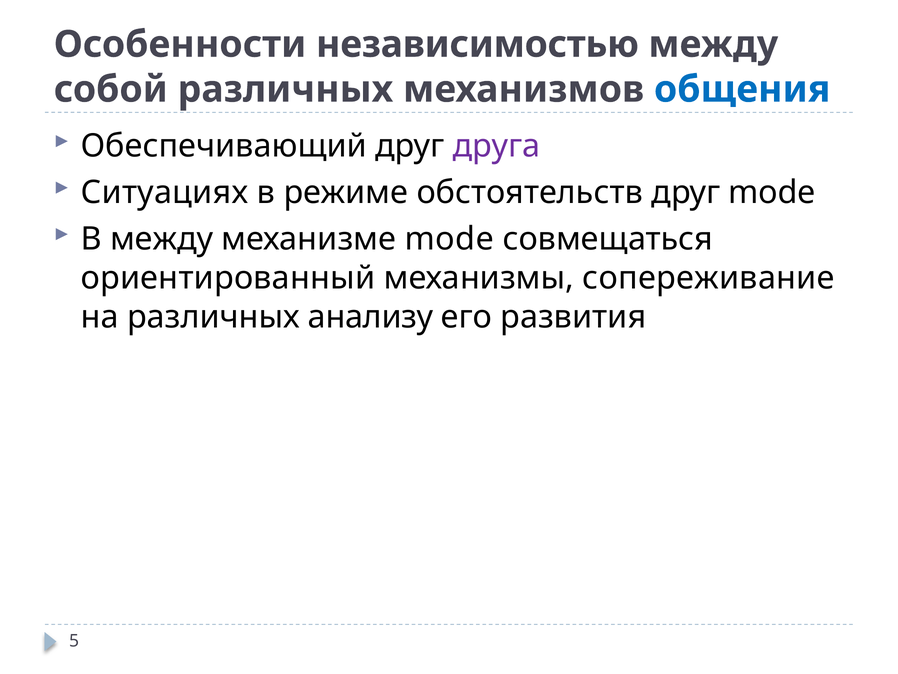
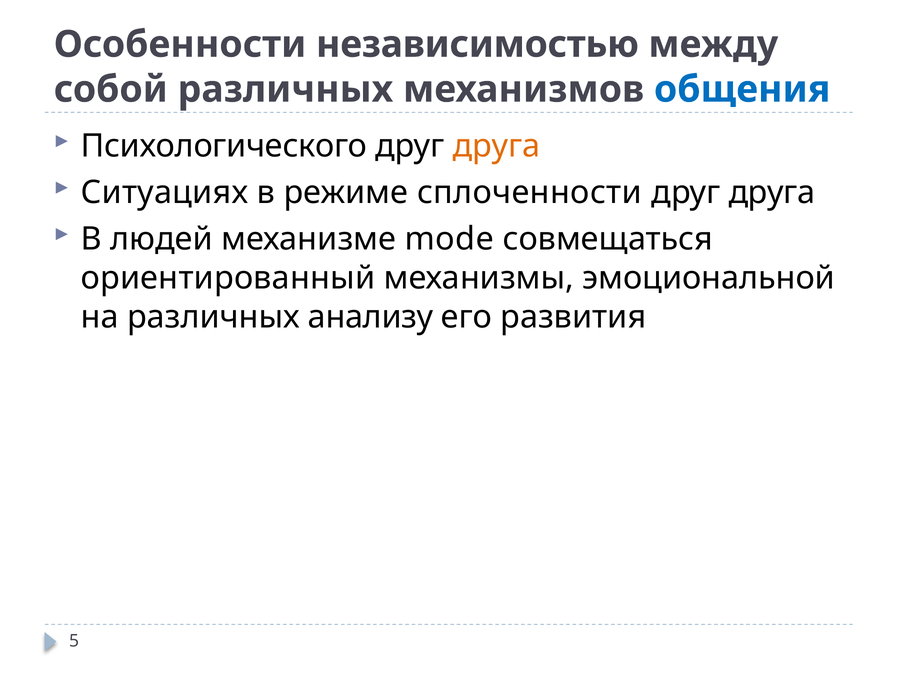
Обеспечивающий: Обеспечивающий -> Психологического
друга at (497, 146) colour: purple -> orange
обстоятельств: обстоятельств -> сплоченности
mode at (772, 192): mode -> друга
В между: между -> людей
сопереживание: сопереживание -> эмоциональной
